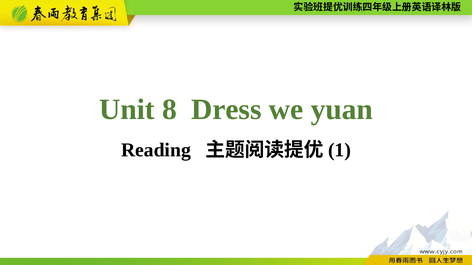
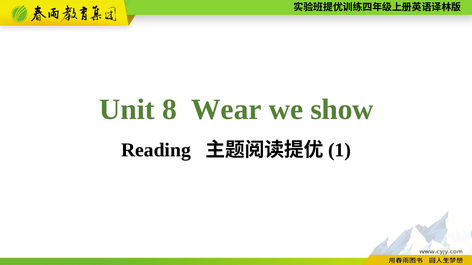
Dress: Dress -> Wear
yuan: yuan -> show
